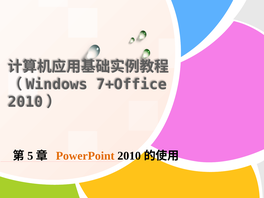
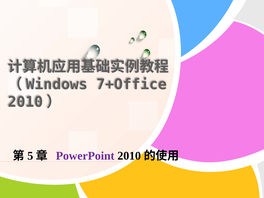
PowerPoint colour: orange -> purple
